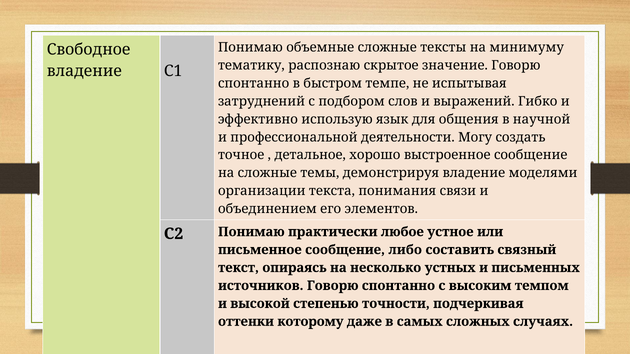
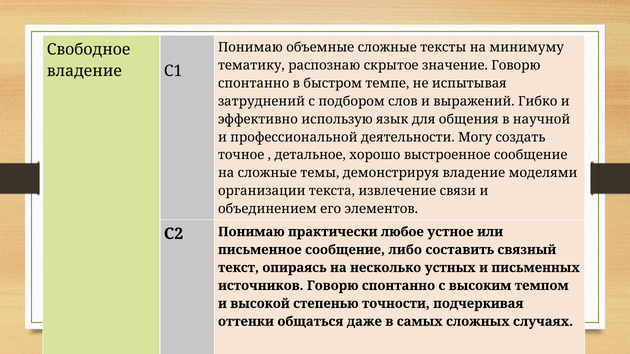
понимания: понимания -> извлечение
которому: которому -> общаться
